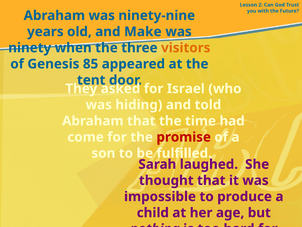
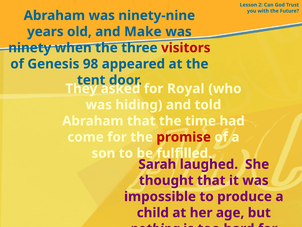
visitors colour: orange -> red
85: 85 -> 98
Israel: Israel -> Royal
